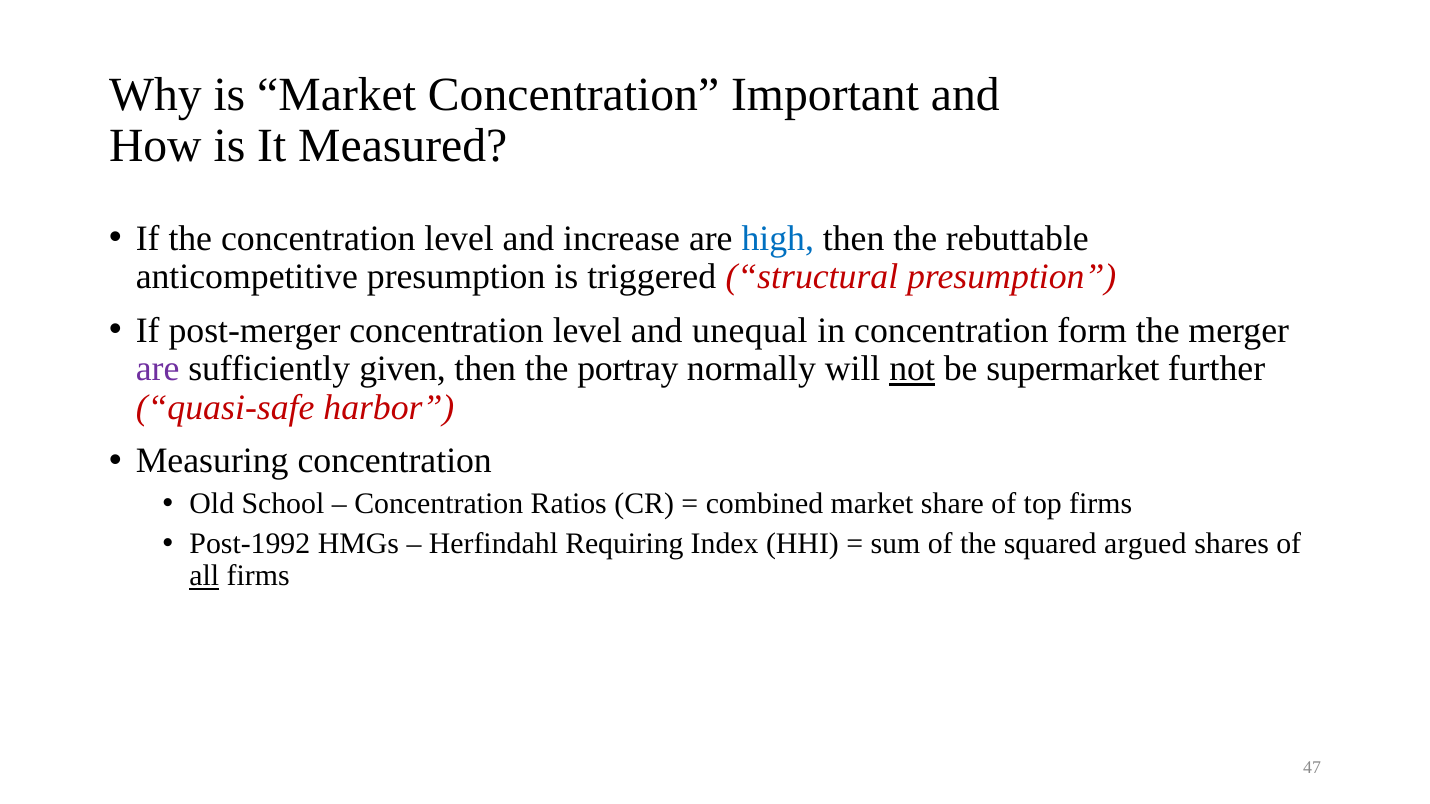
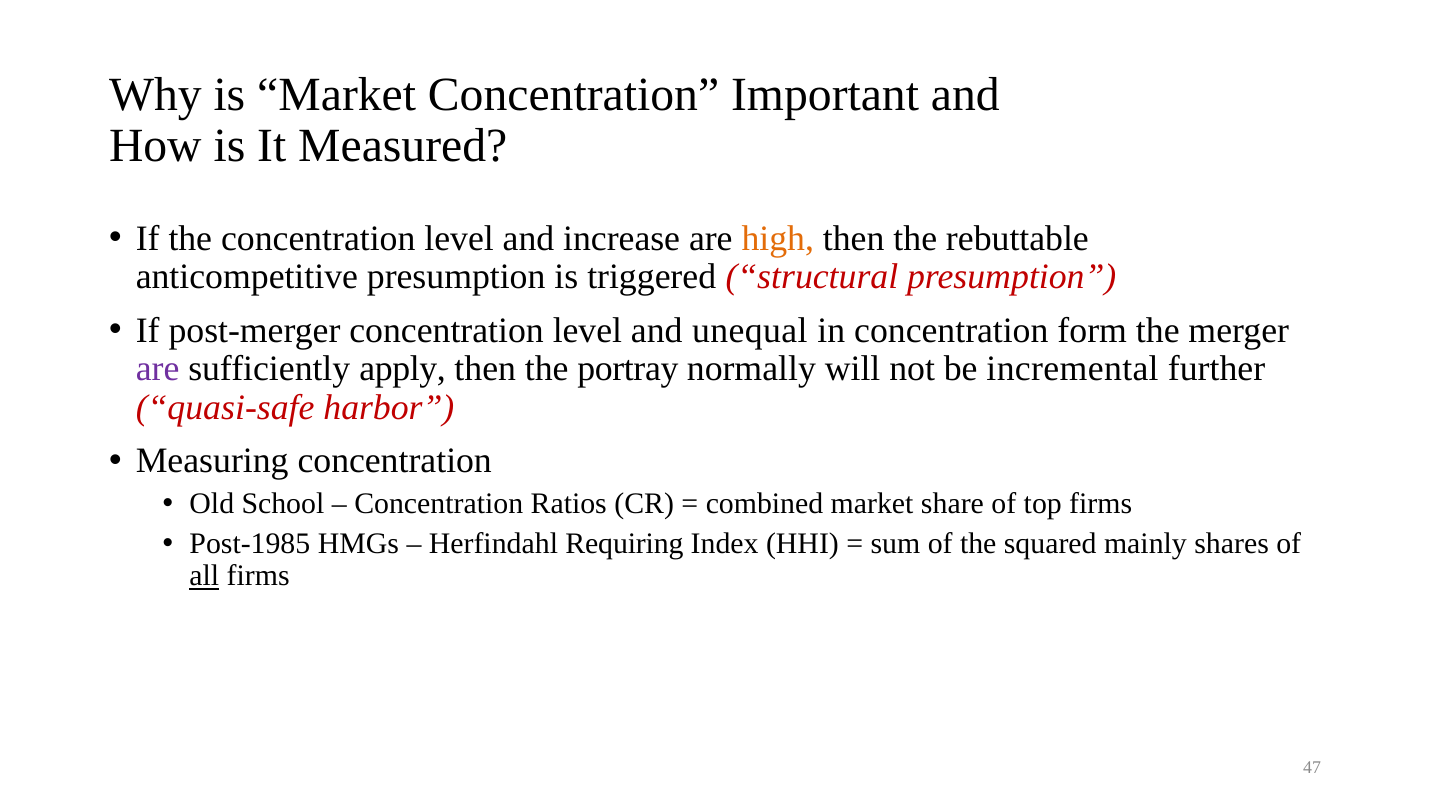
high colour: blue -> orange
given: given -> apply
not underline: present -> none
supermarket: supermarket -> incremental
Post-1992: Post-1992 -> Post-1985
argued: argued -> mainly
